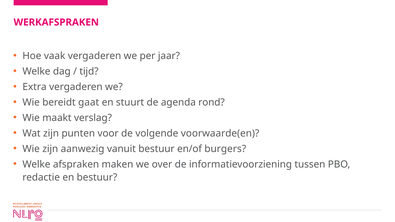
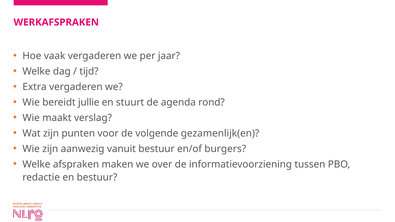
gaat: gaat -> jullie
voorwaarde(en: voorwaarde(en -> gezamenlijk(en
